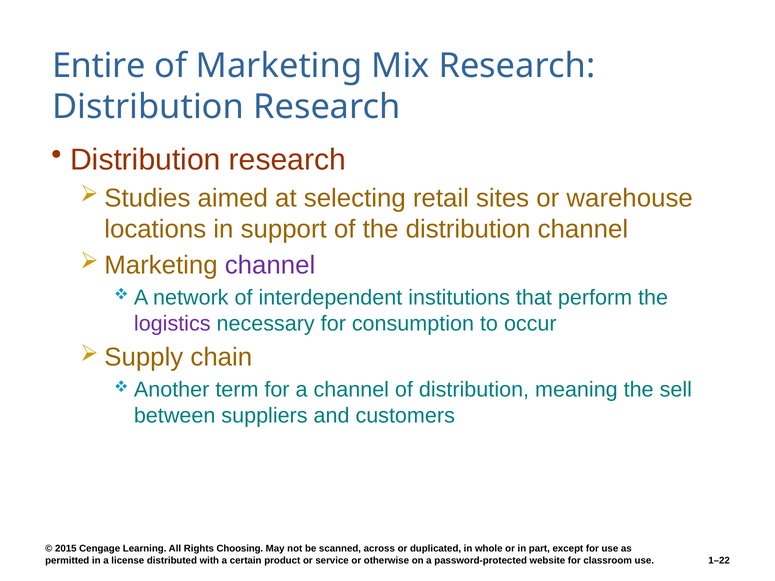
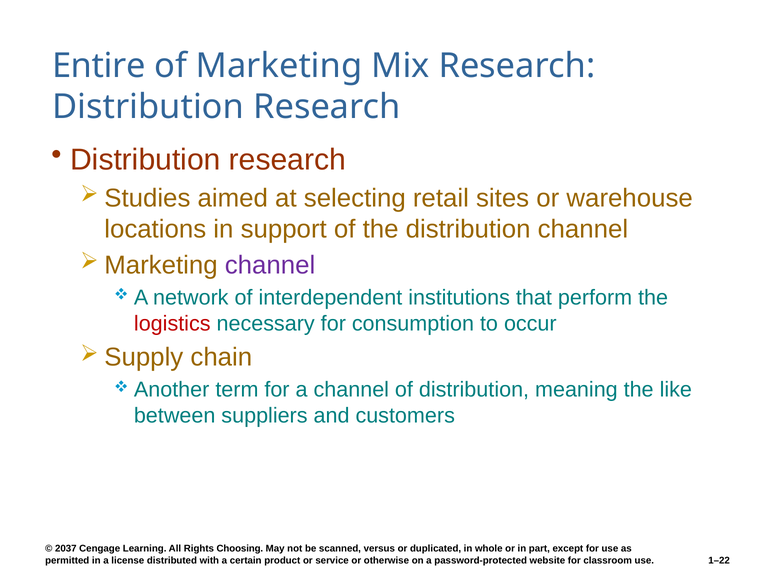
logistics colour: purple -> red
sell: sell -> like
2015: 2015 -> 2037
across: across -> versus
